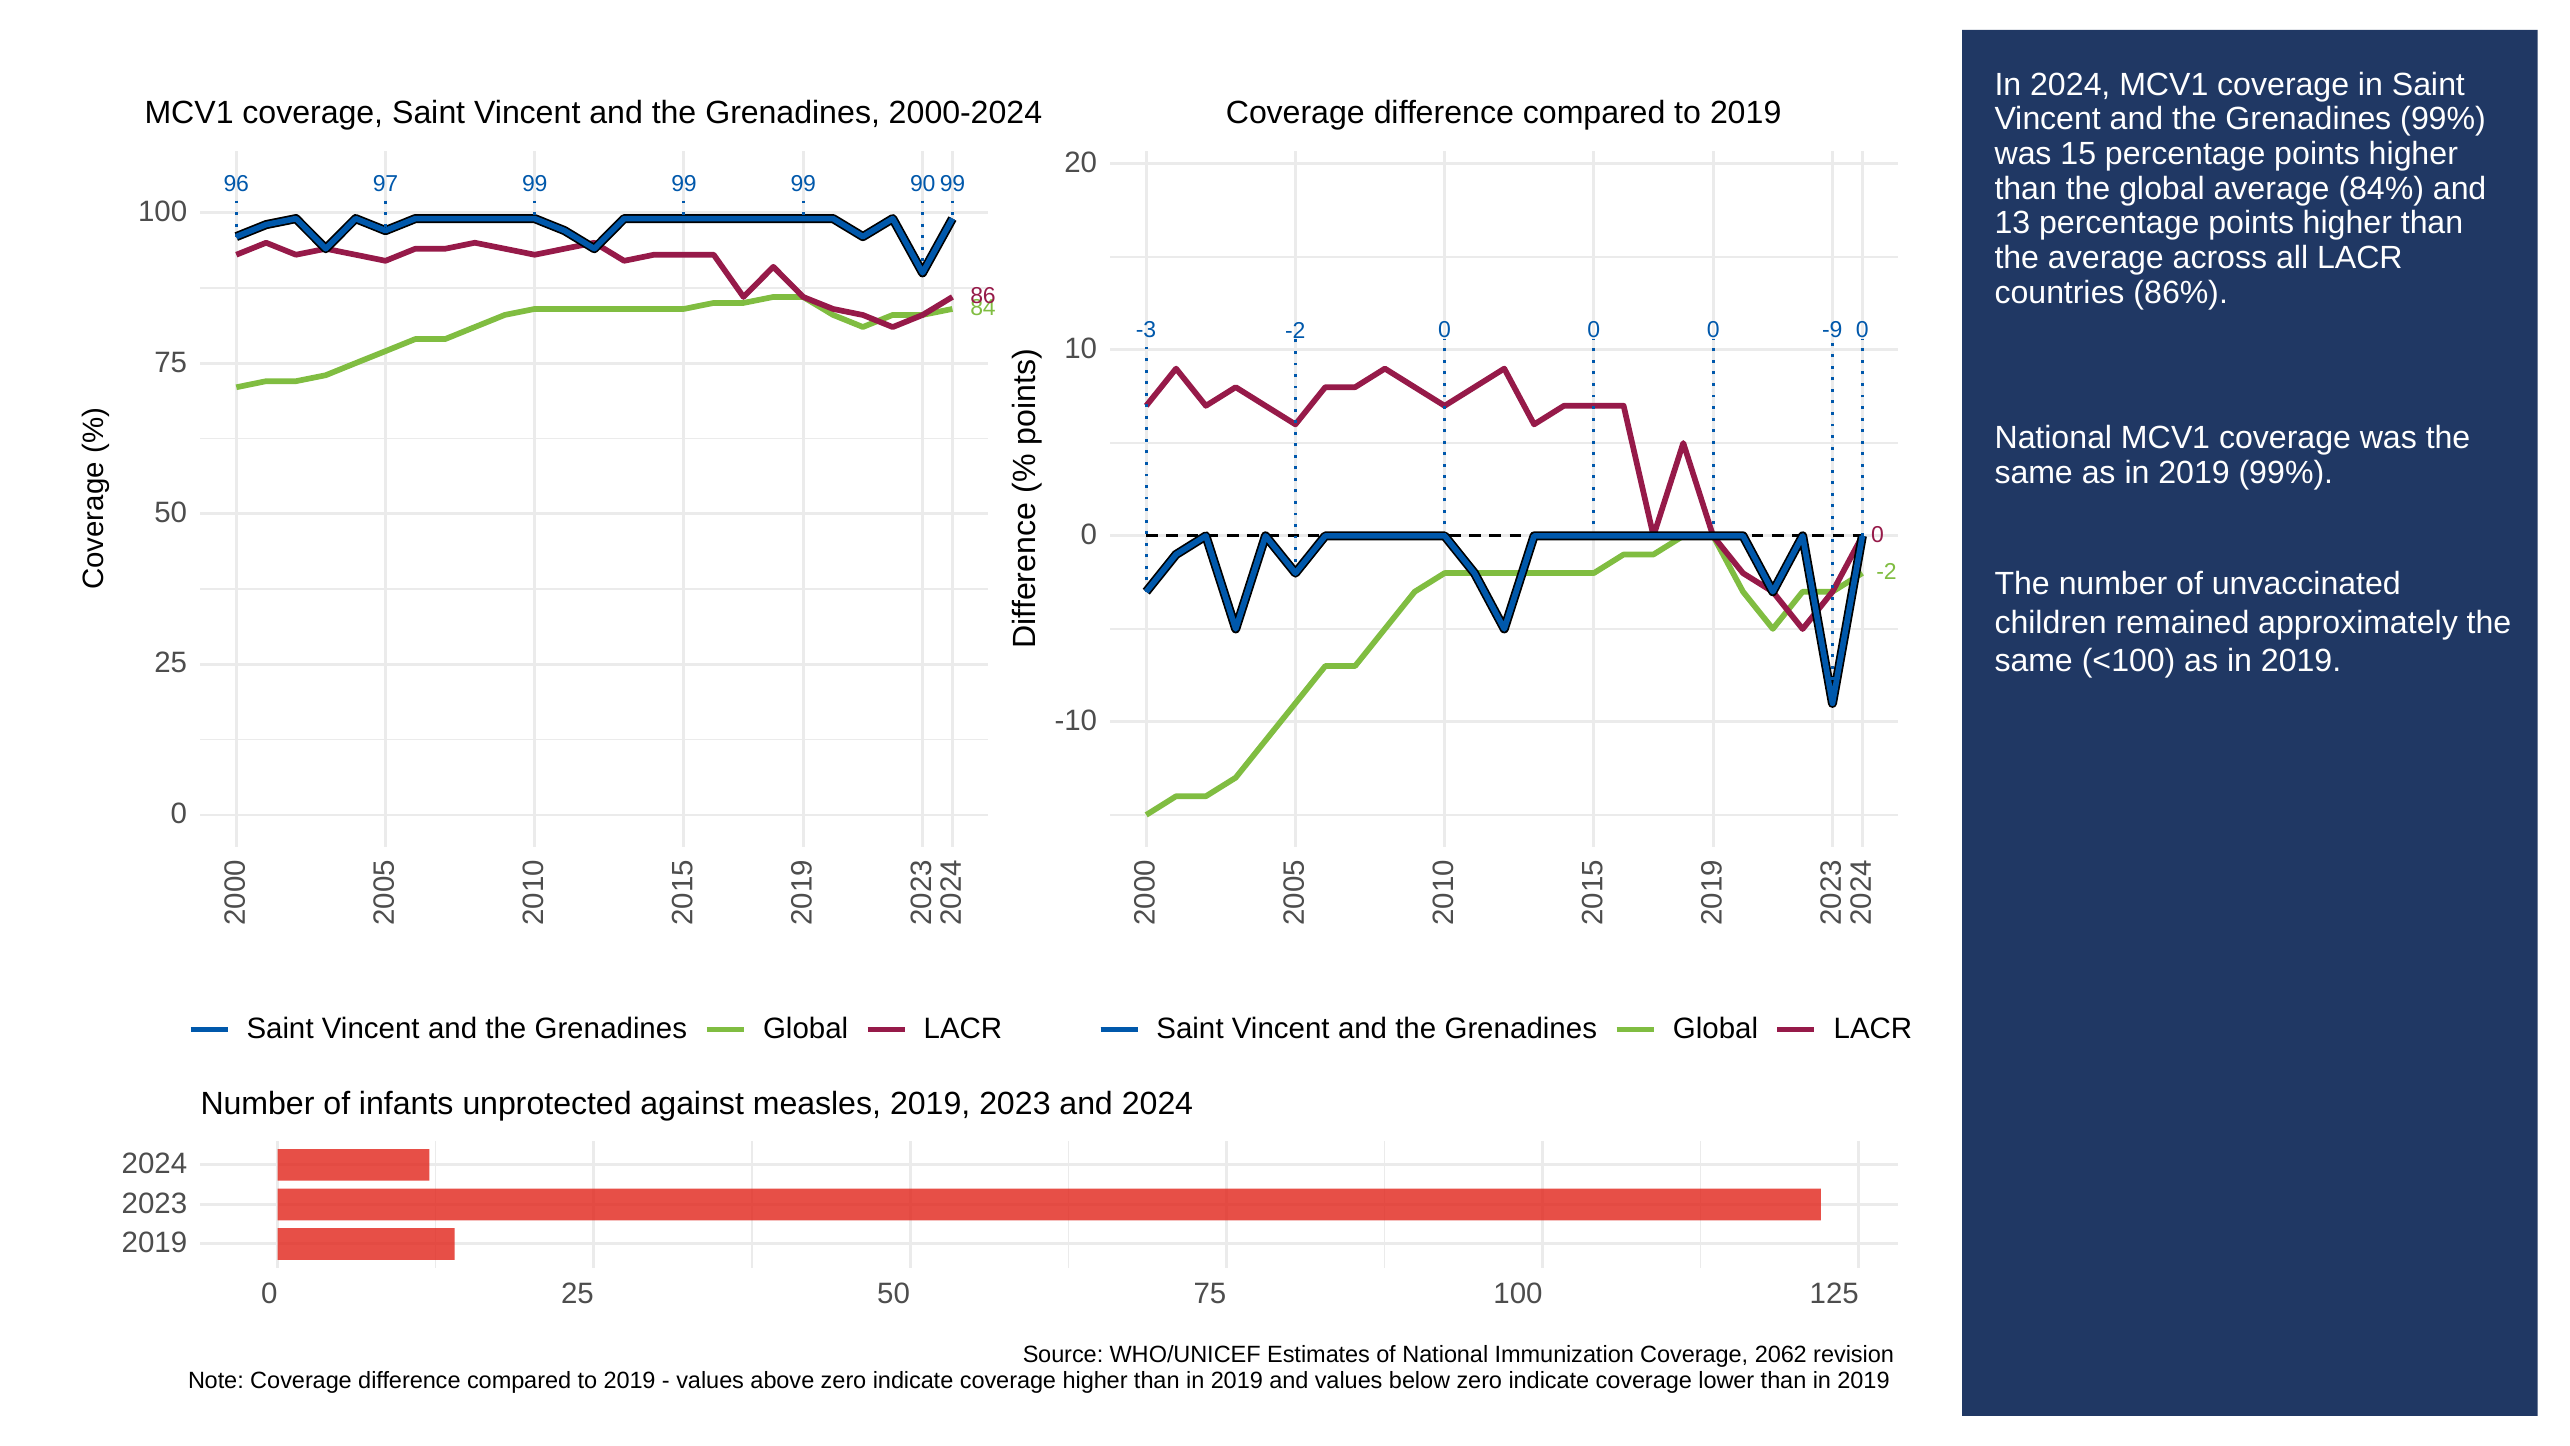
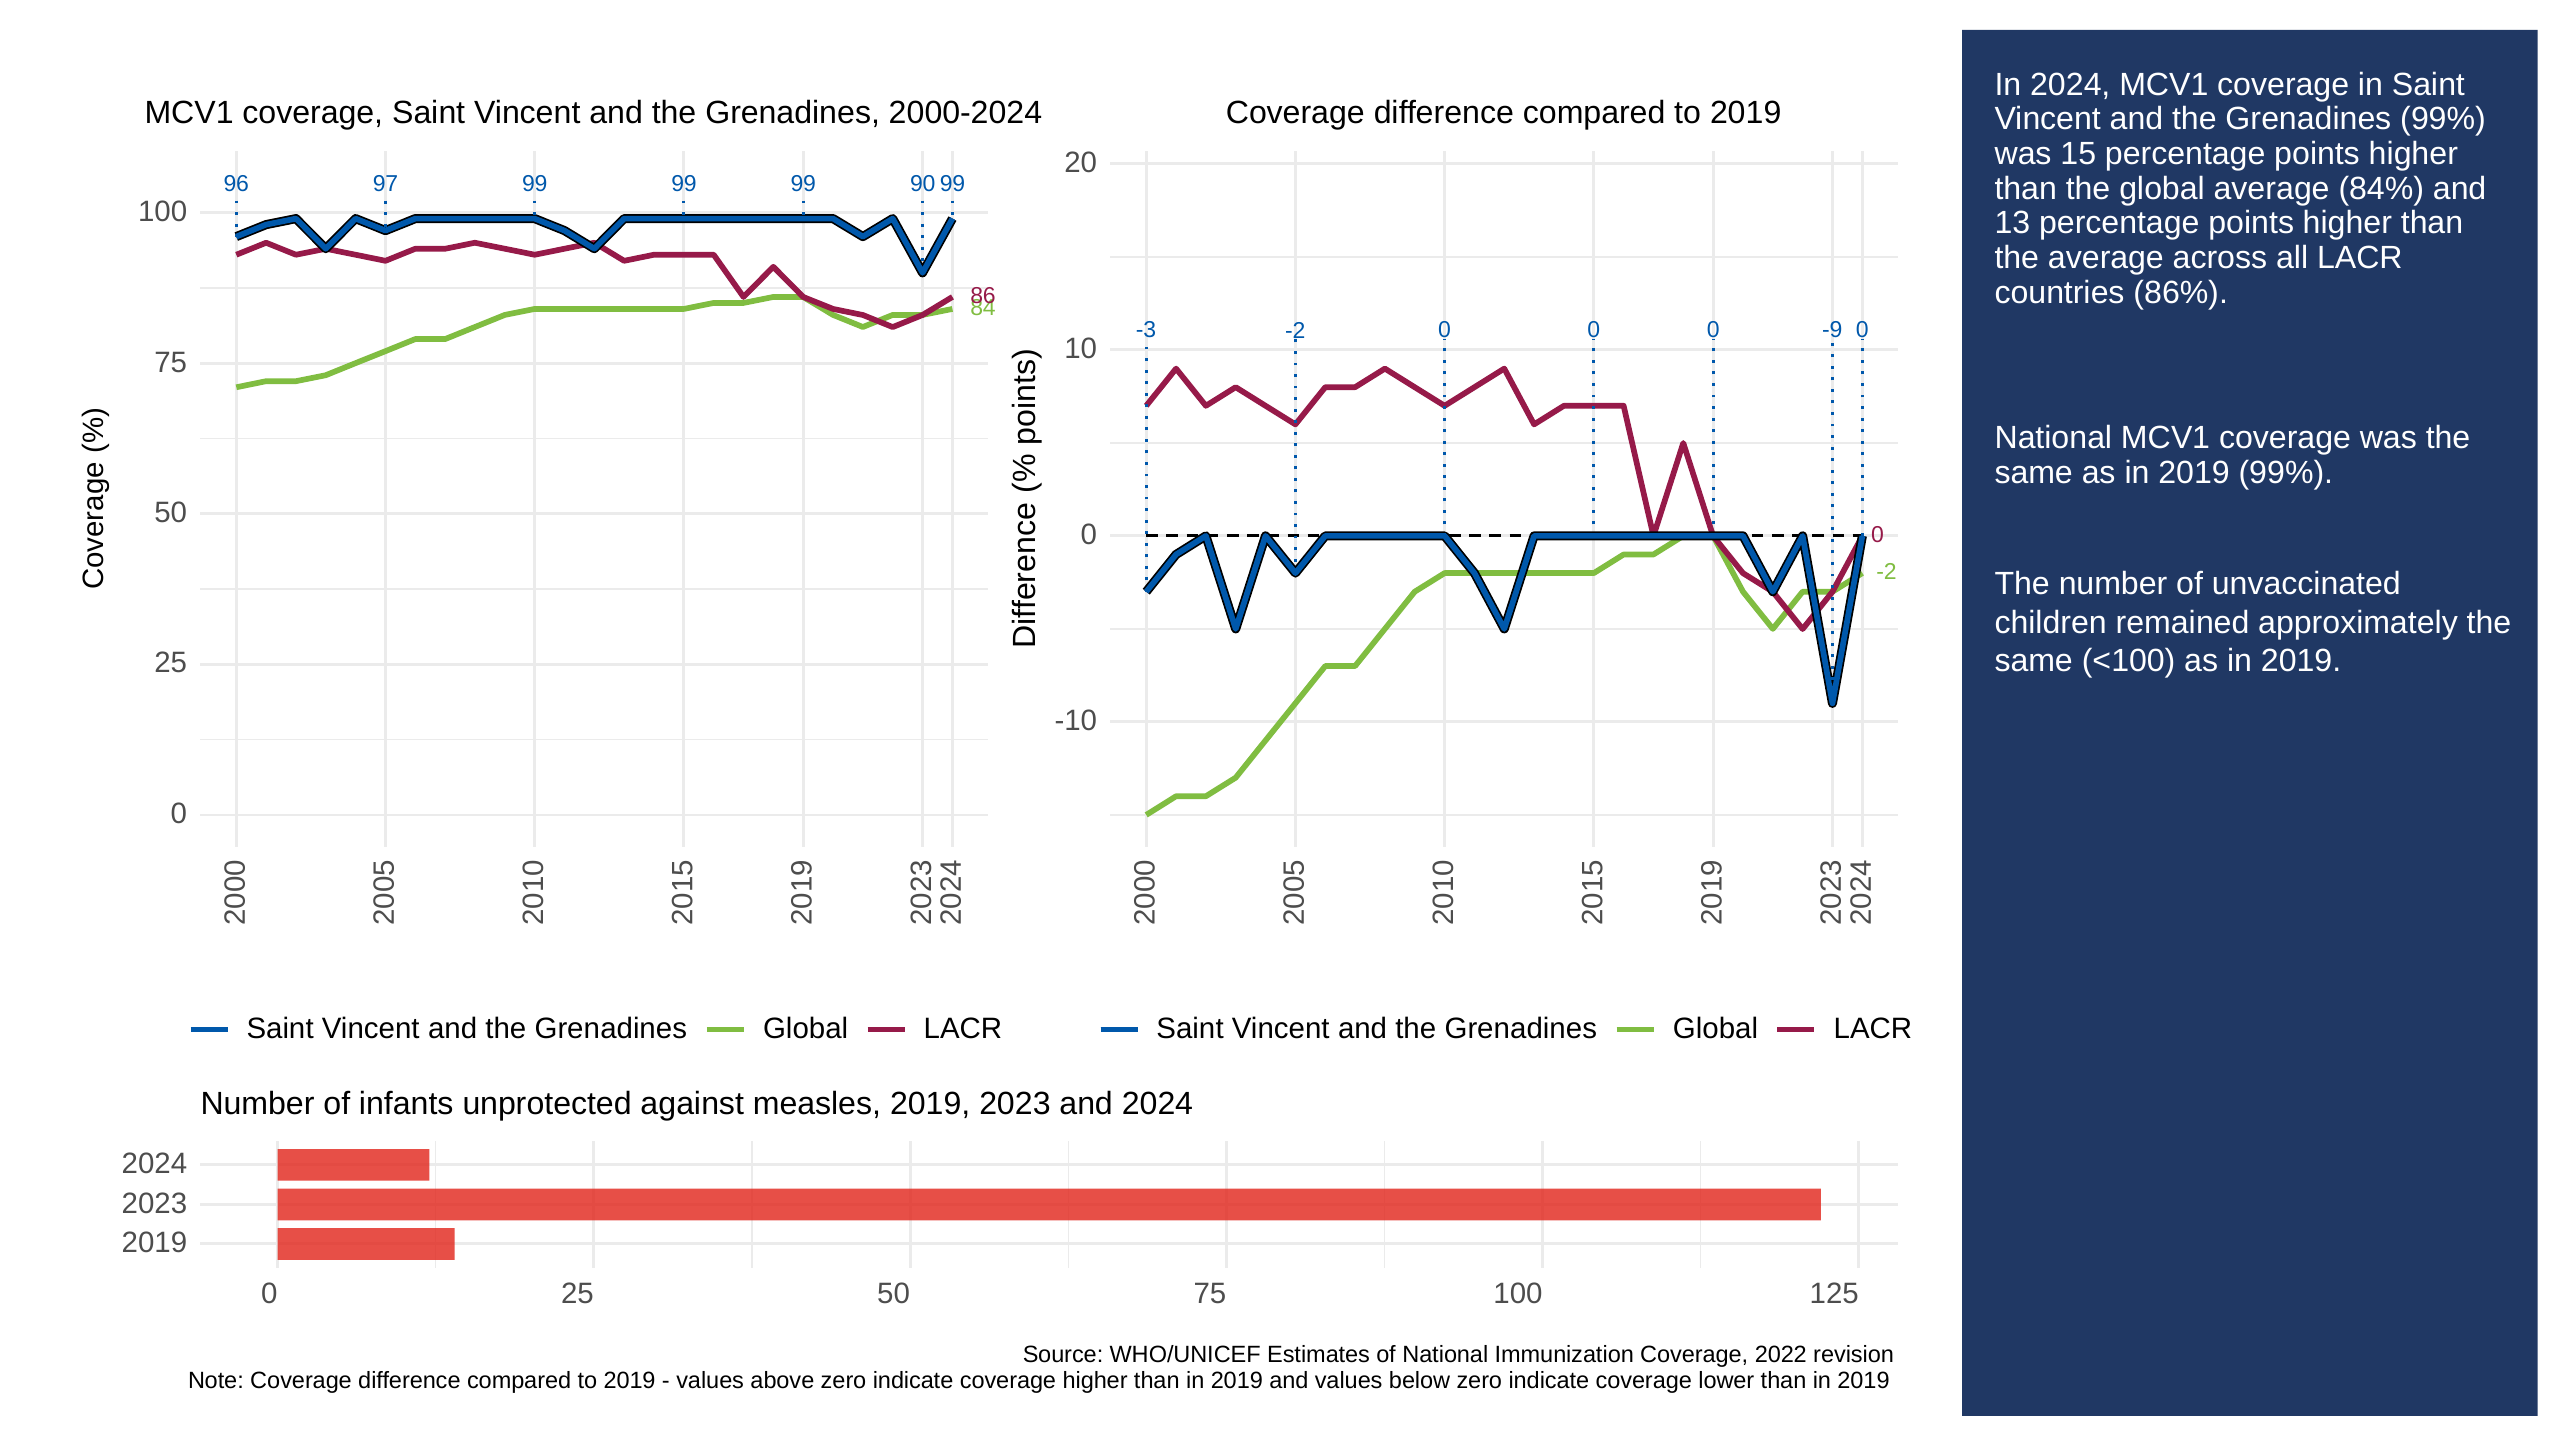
2062: 2062 -> 2022
